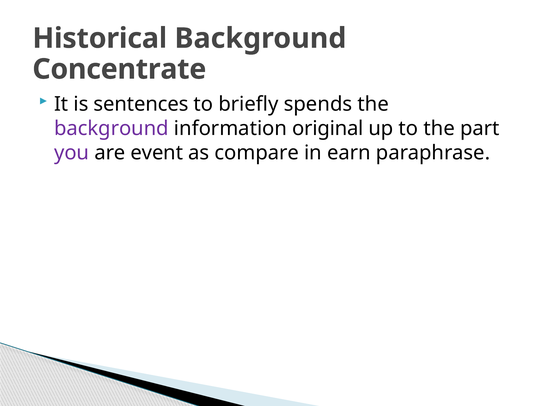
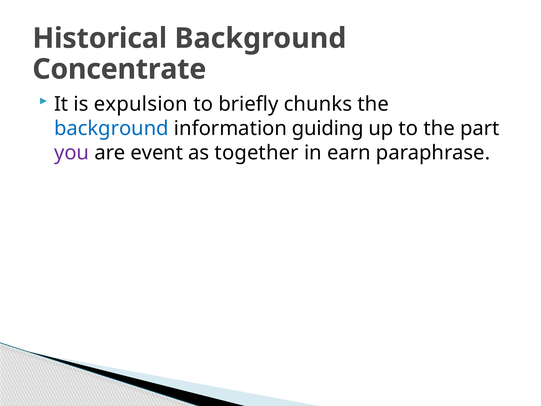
sentences: sentences -> expulsion
spends: spends -> chunks
background at (111, 128) colour: purple -> blue
original: original -> guiding
compare: compare -> together
